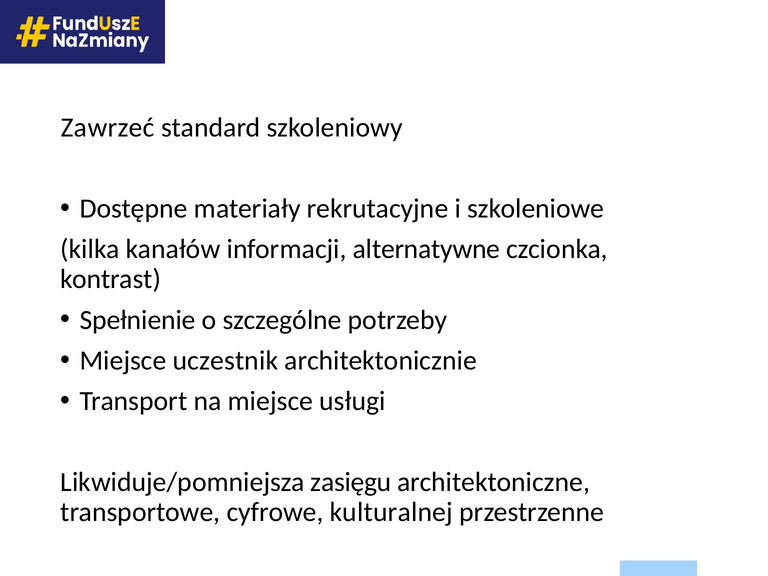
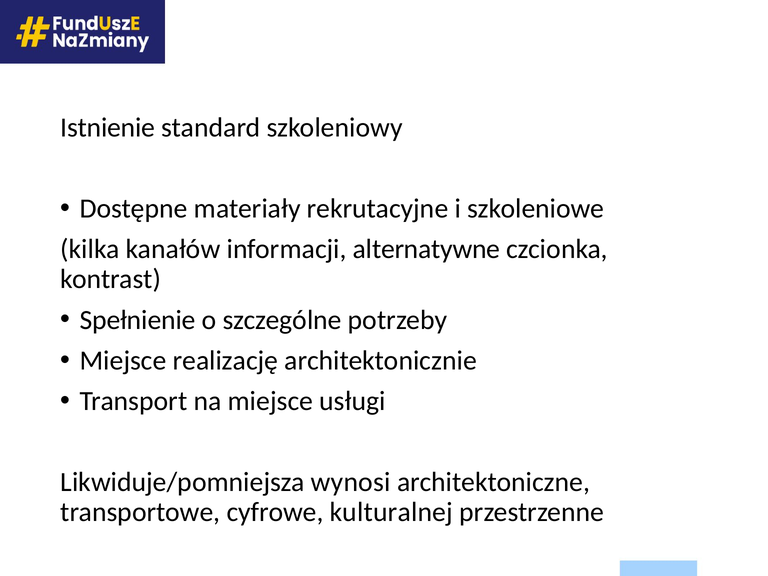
Zawrzeć: Zawrzeć -> Istnienie
uczestnik: uczestnik -> realizację
zasięgu: zasięgu -> wynosi
